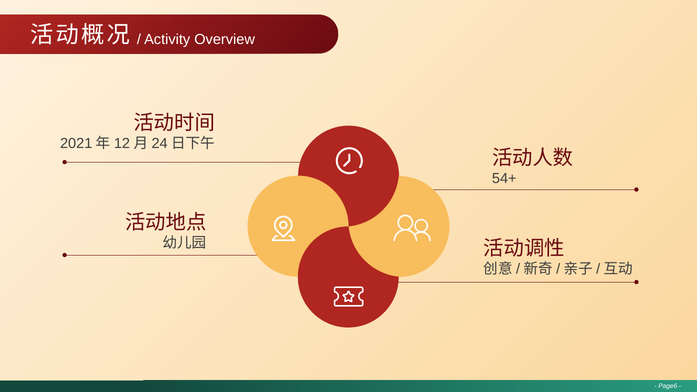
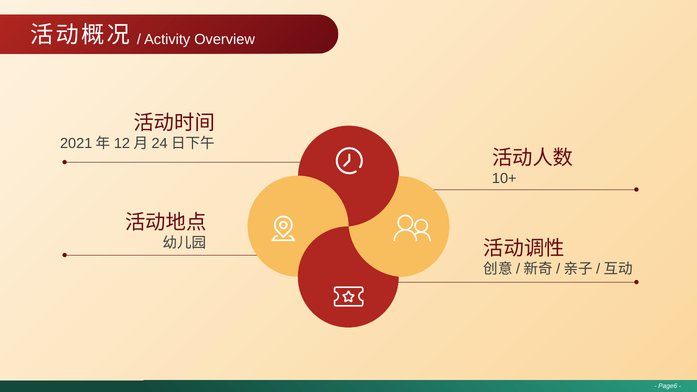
54+: 54+ -> 10+
